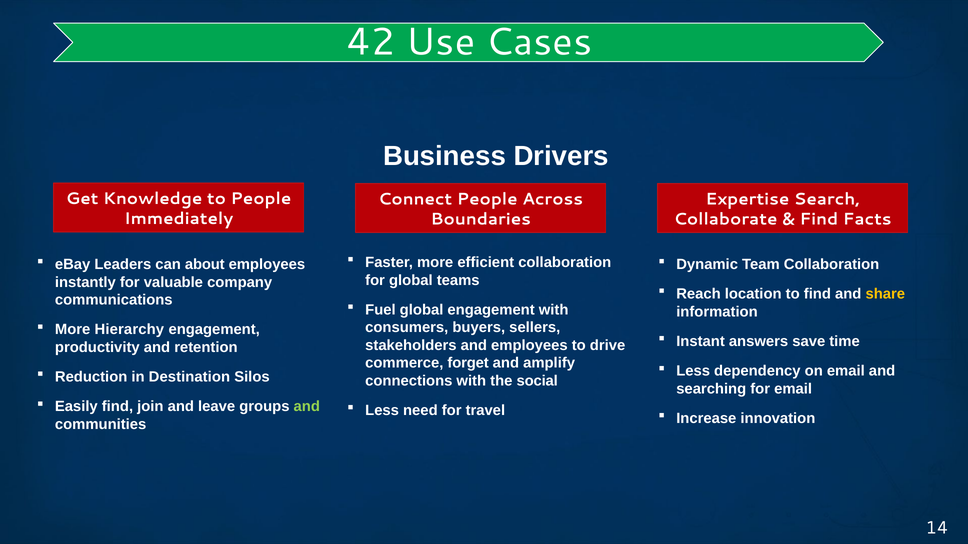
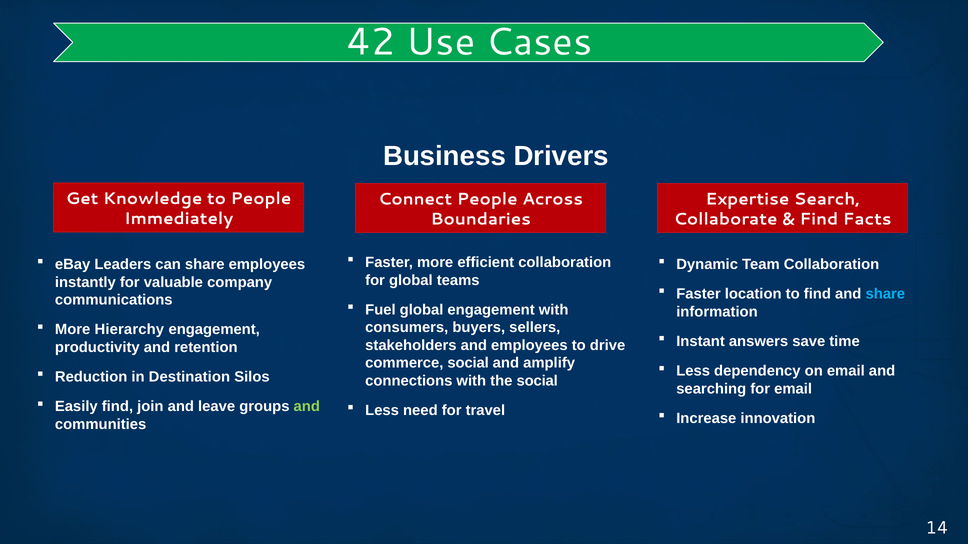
can about: about -> share
Reach at (699, 294): Reach -> Faster
share at (885, 294) colour: yellow -> light blue
commerce forget: forget -> social
